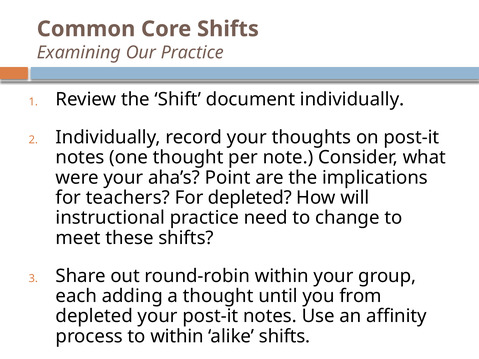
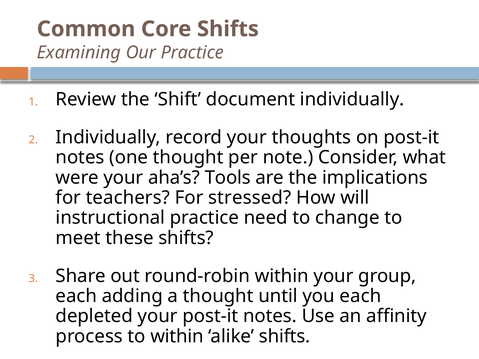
Point: Point -> Tools
For depleted: depleted -> stressed
you from: from -> each
